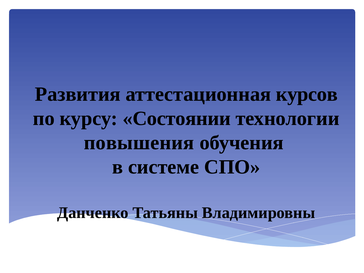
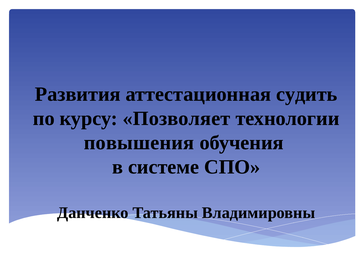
курсов: курсов -> судить
Состоянии: Состоянии -> Позволяет
